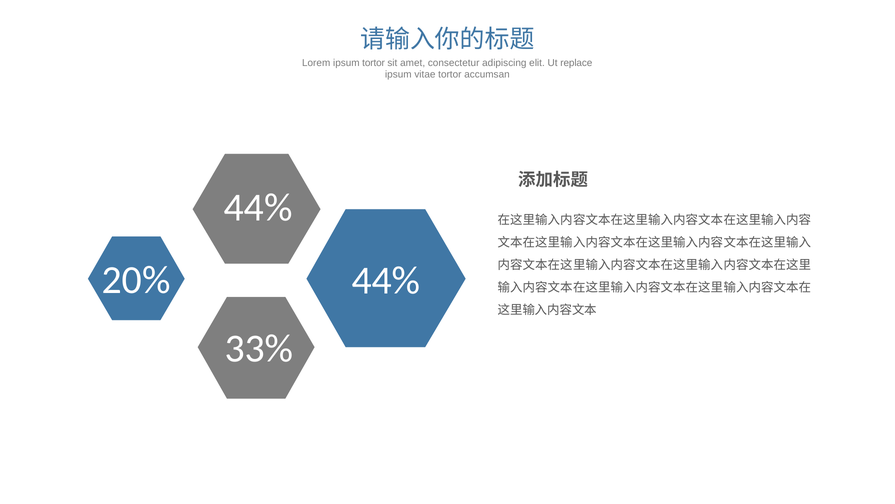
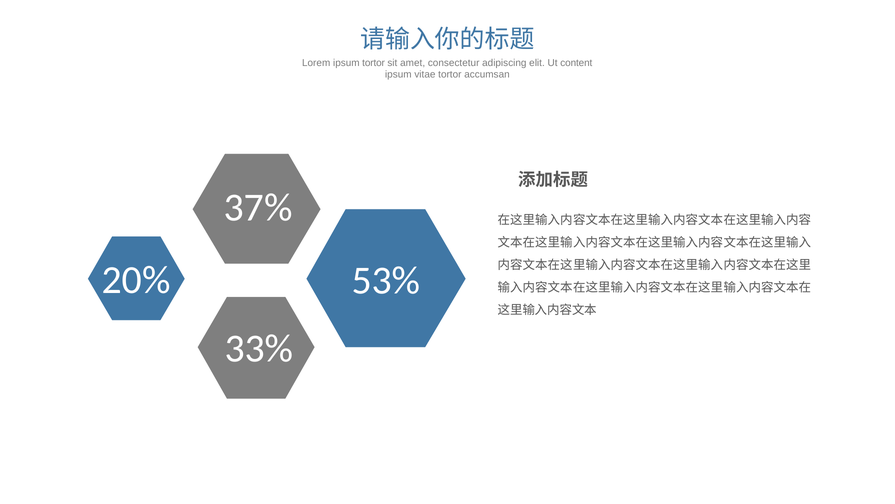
replace: replace -> content
44% at (258, 207): 44% -> 37%
44% at (386, 281): 44% -> 53%
